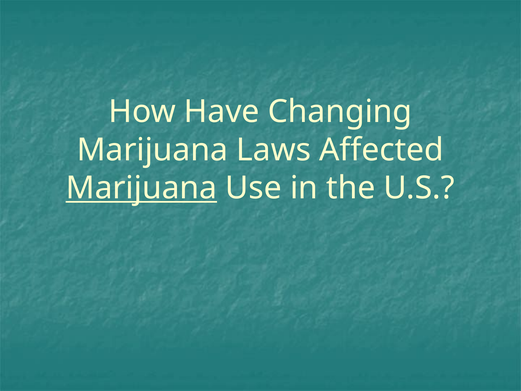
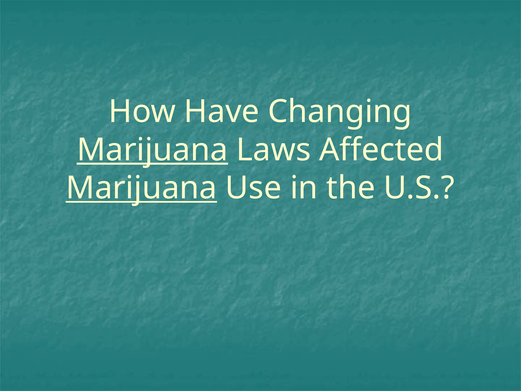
Marijuana at (152, 150) underline: none -> present
